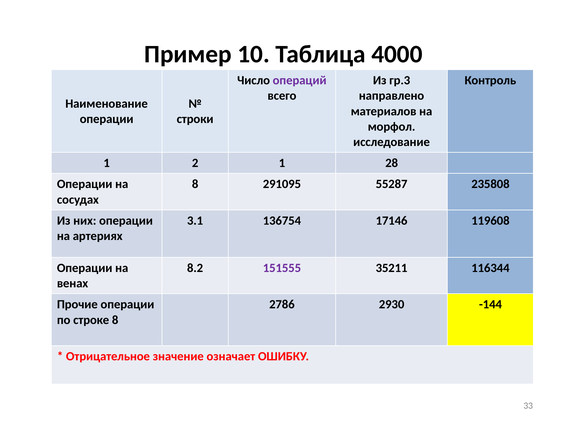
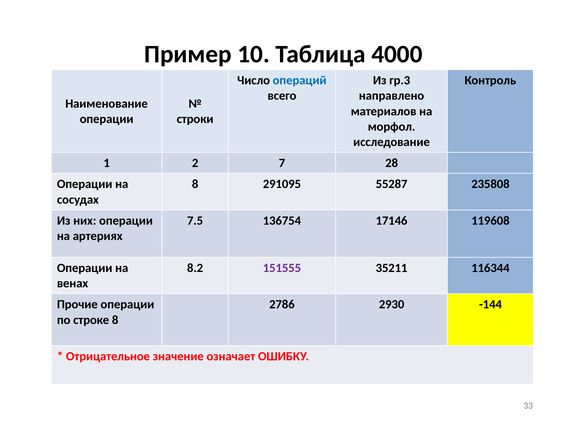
операций colour: purple -> blue
2 1: 1 -> 7
3.1: 3.1 -> 7.5
